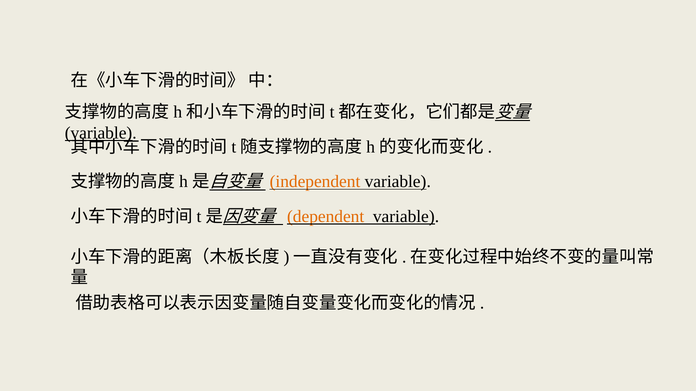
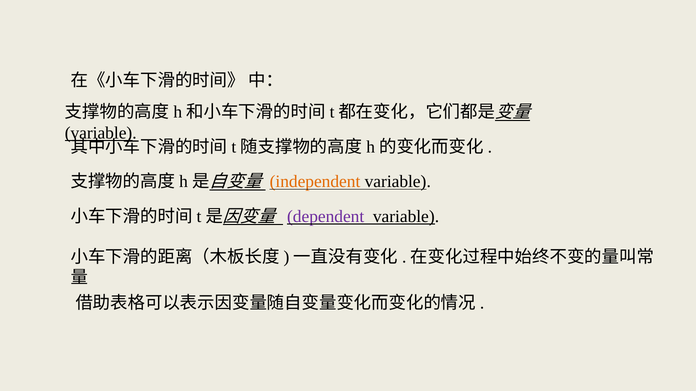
dependent colour: orange -> purple
